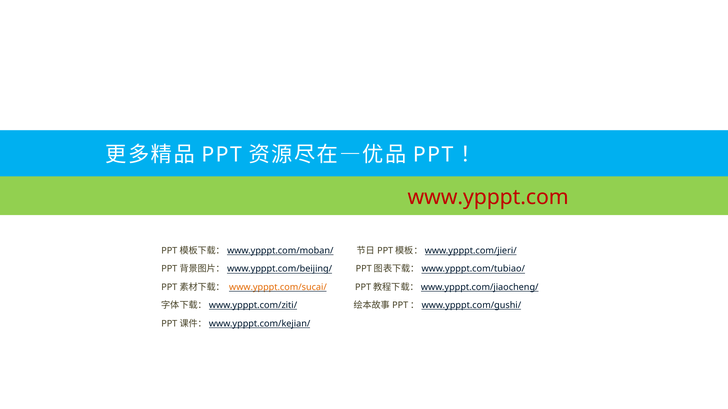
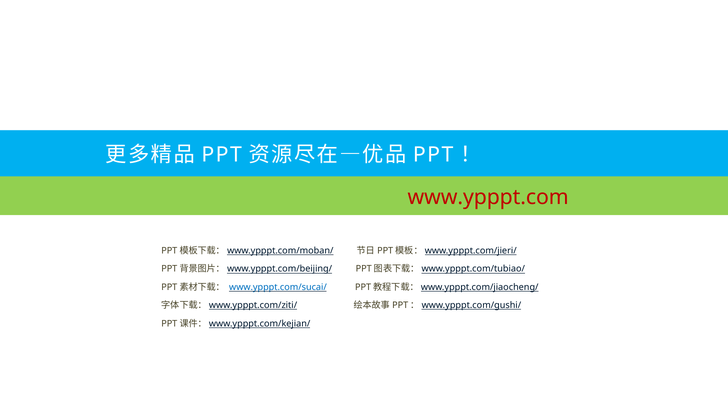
www.ypppt.com/sucai/ colour: orange -> blue
